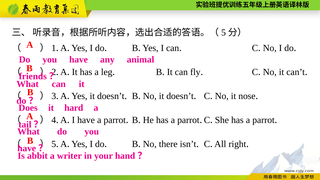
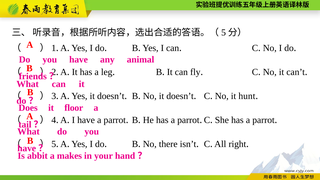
nose: nose -> hunt
hard: hard -> floor
writer: writer -> makes
